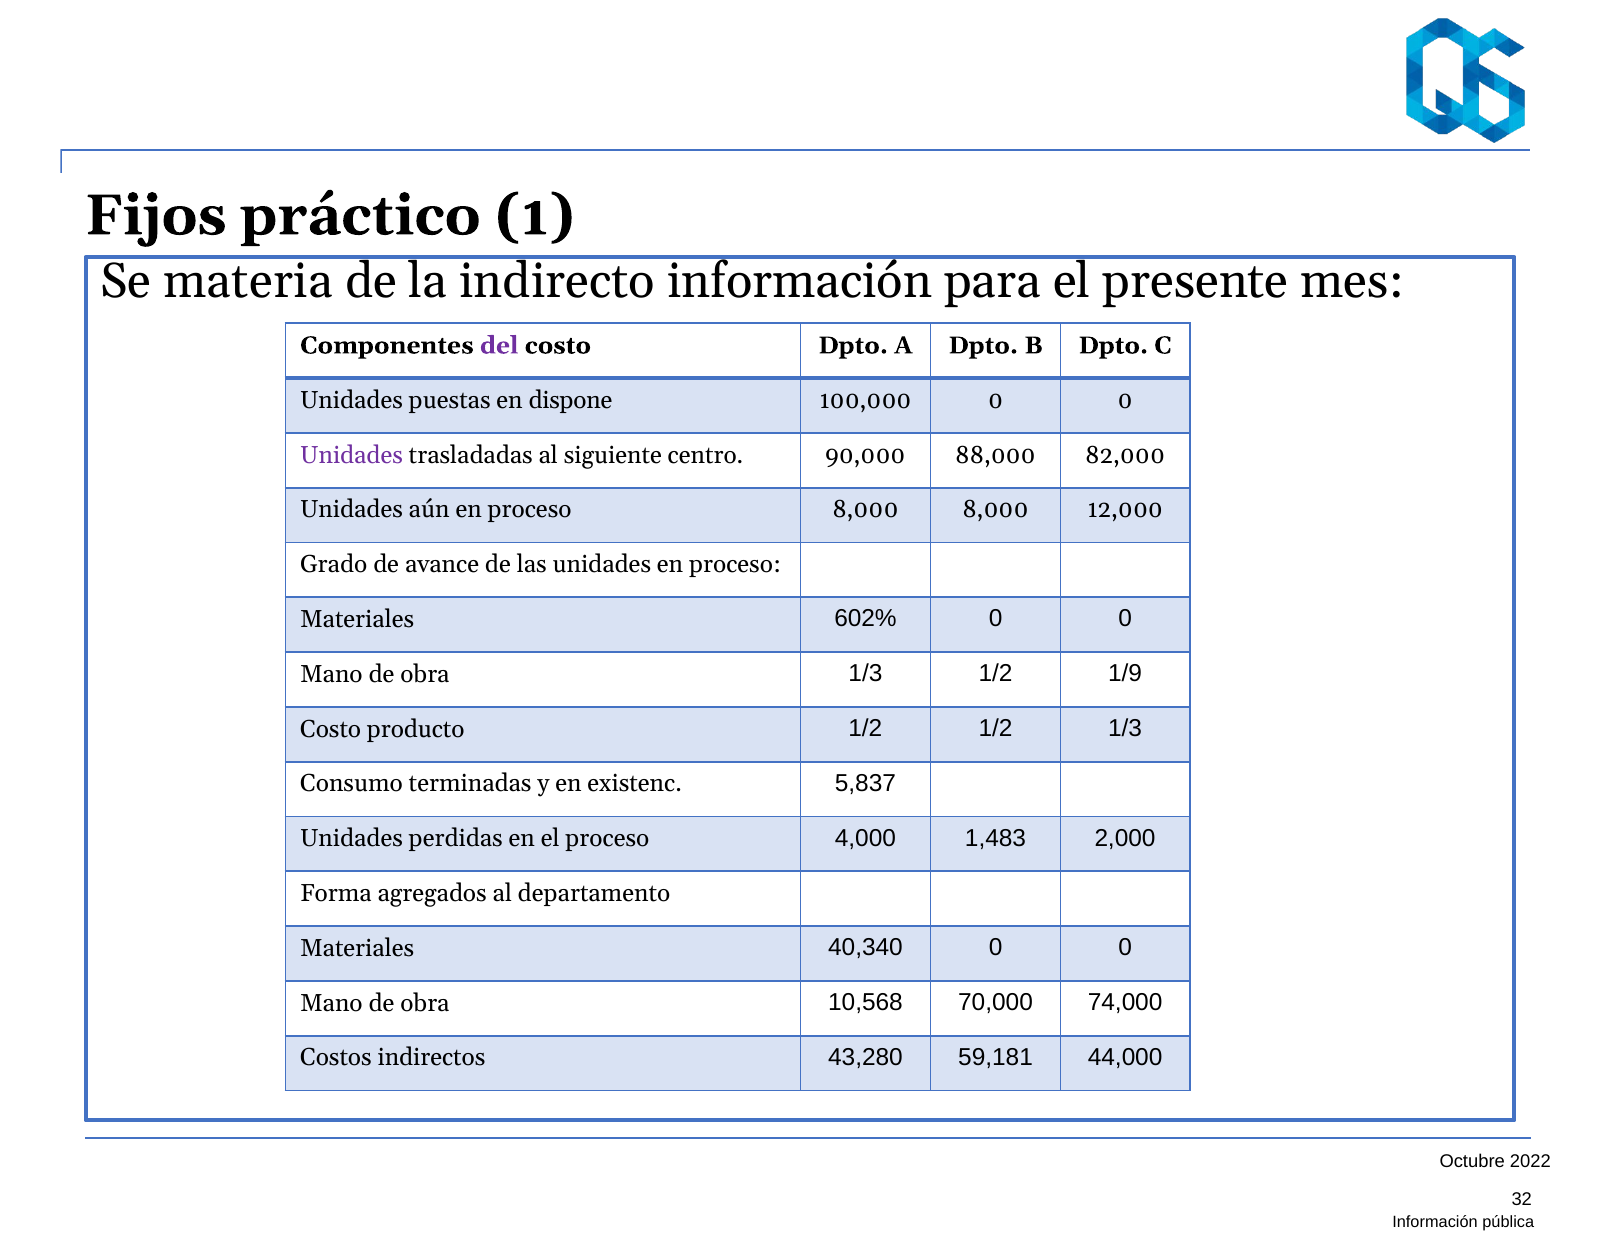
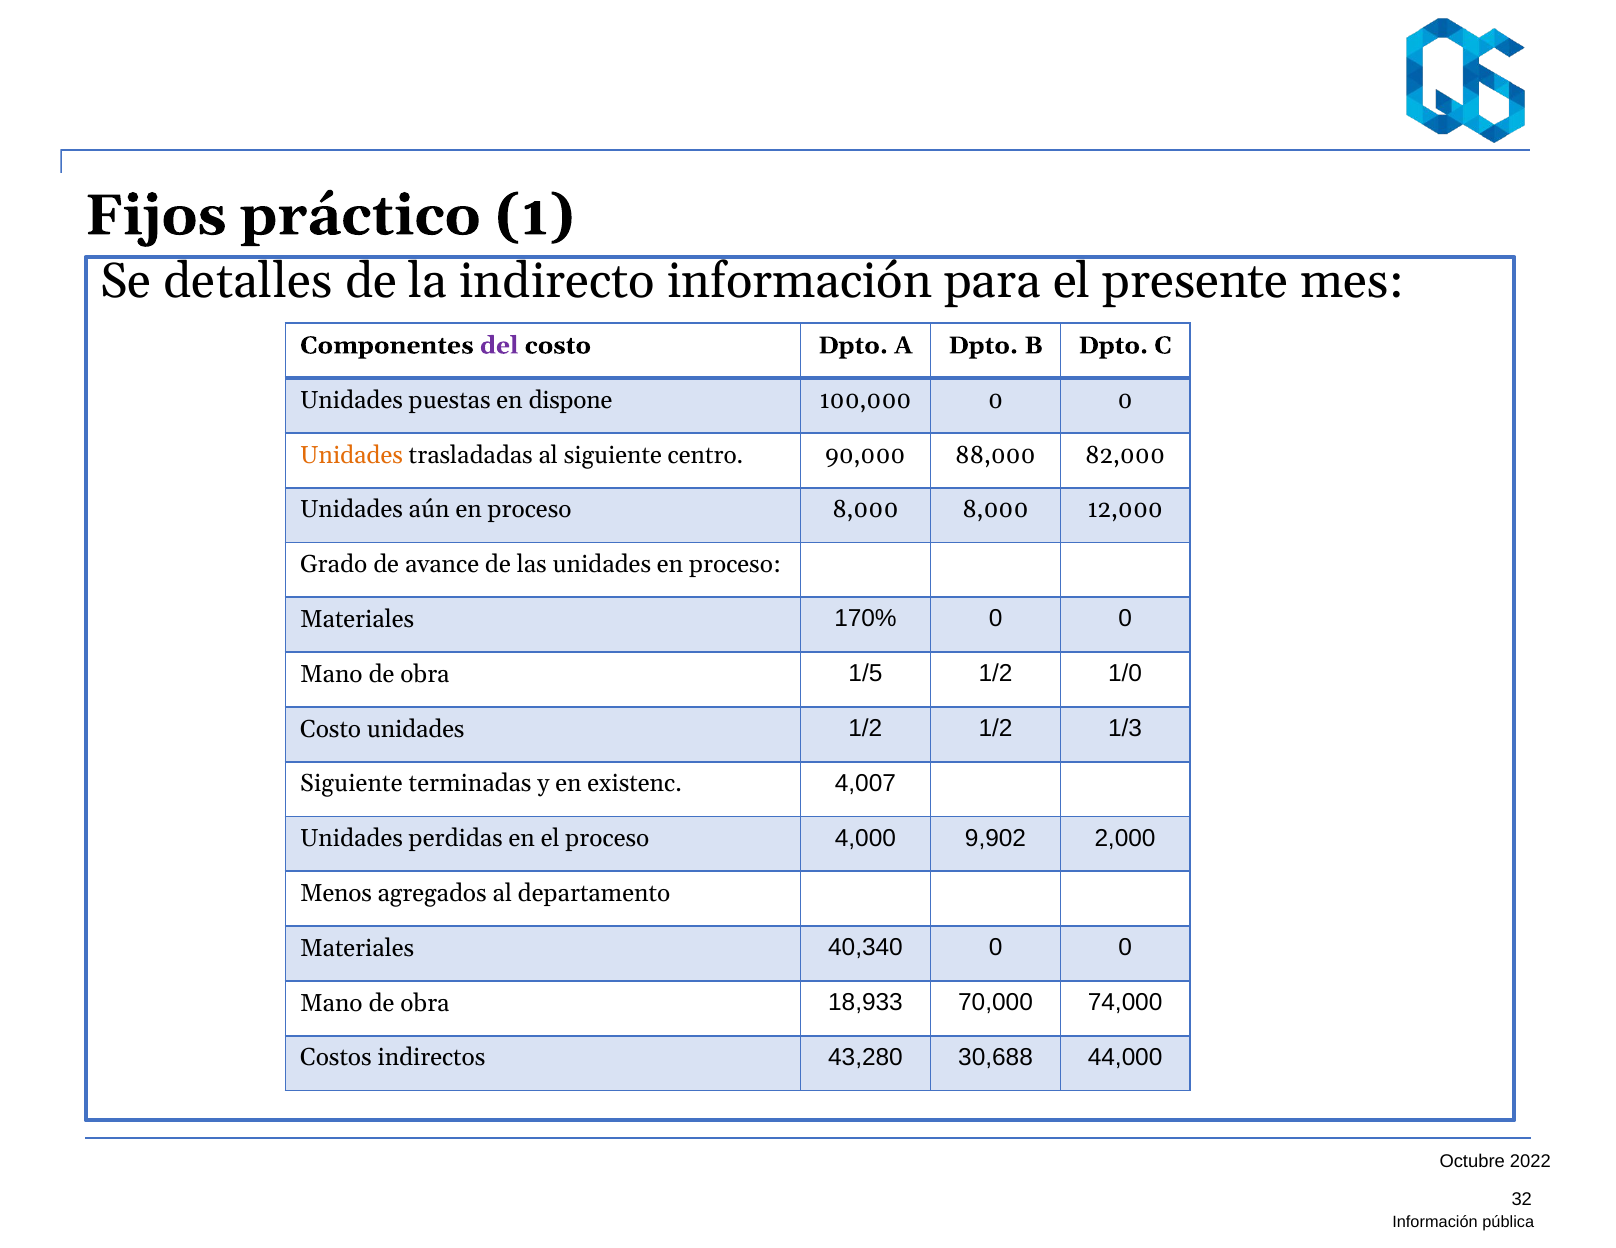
materia: materia -> detalles
Unidades at (352, 455) colour: purple -> orange
602%: 602% -> 170%
obra 1/3: 1/3 -> 1/5
1/9: 1/9 -> 1/0
Costo producto: producto -> unidades
Consumo at (351, 784): Consumo -> Siguiente
5,837: 5,837 -> 4,007
1,483: 1,483 -> 9,902
Forma: Forma -> Menos
10,568: 10,568 -> 18,933
59,181: 59,181 -> 30,688
